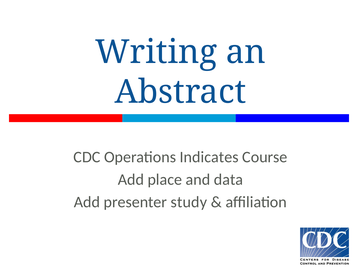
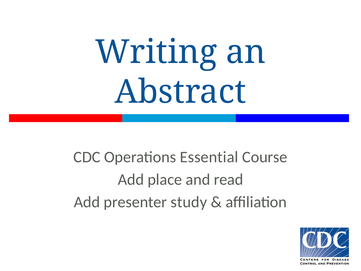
Indicates: Indicates -> Essential
data: data -> read
